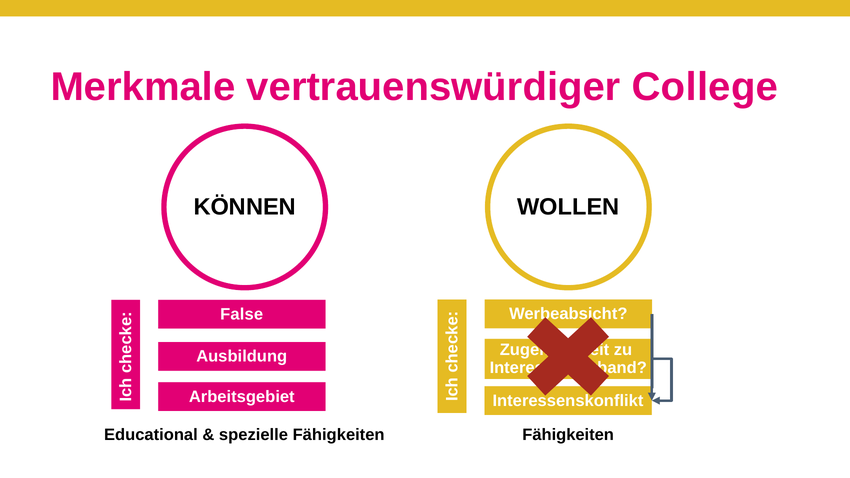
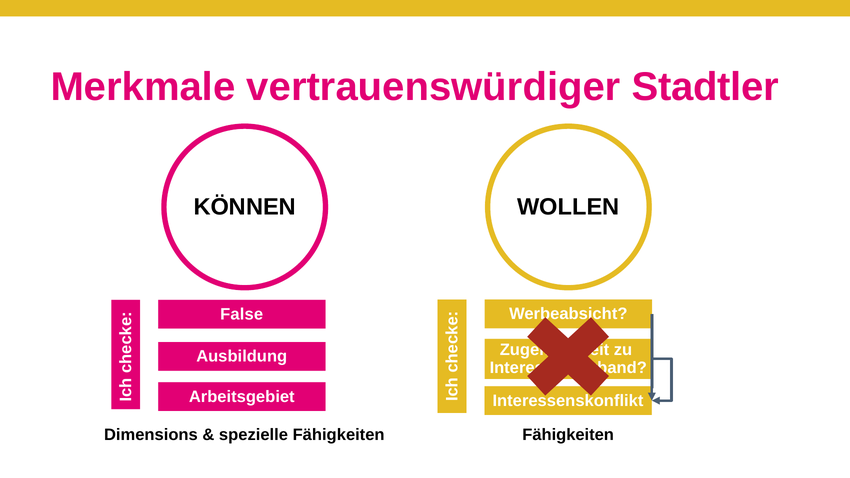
College: College -> Stadtler
Educational: Educational -> Dimensions
